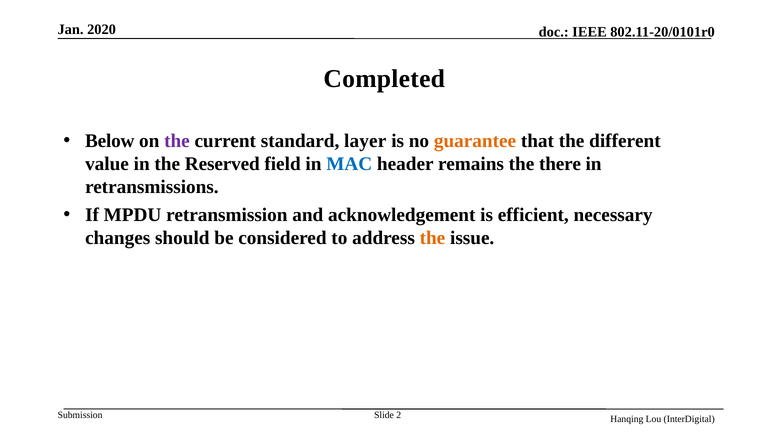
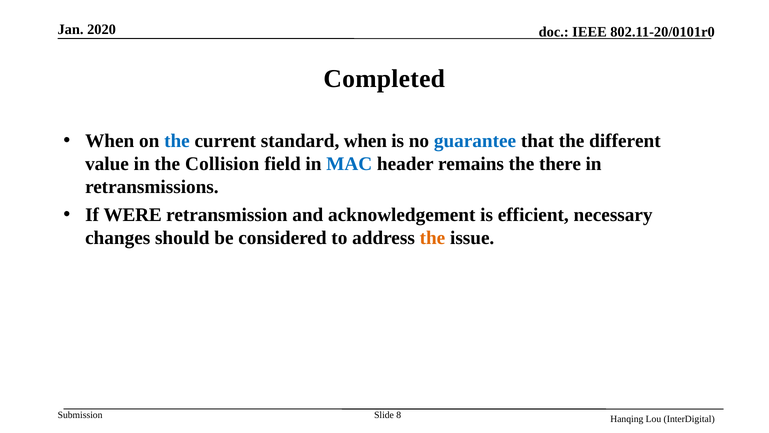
Below at (110, 141): Below -> When
the at (177, 141) colour: purple -> blue
standard layer: layer -> when
guarantee colour: orange -> blue
Reserved: Reserved -> Collision
MPDU: MPDU -> WERE
2: 2 -> 8
